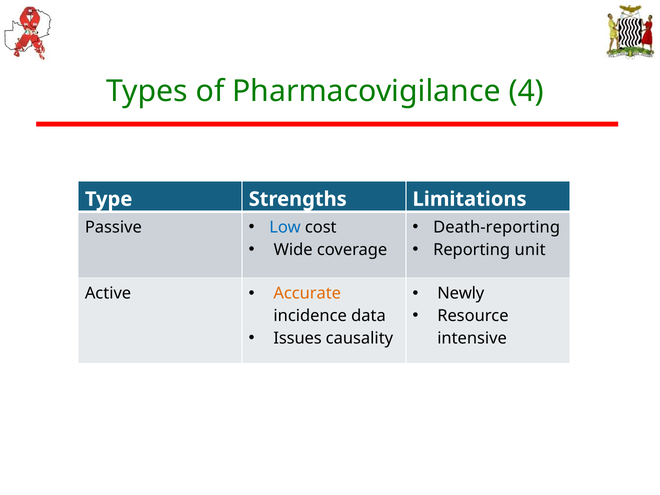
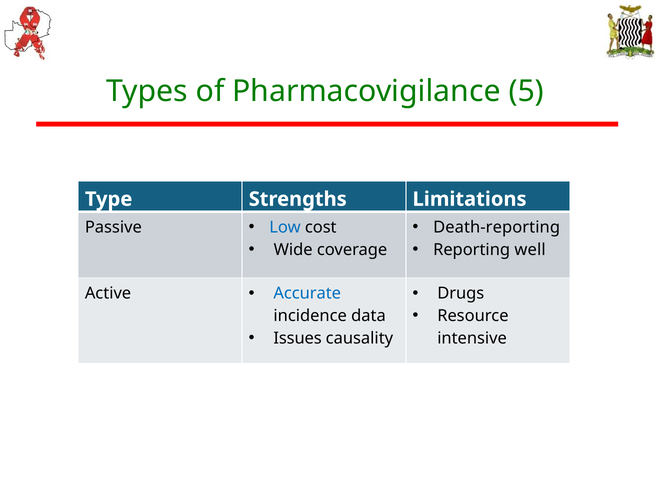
4: 4 -> 5
unit: unit -> well
Newly: Newly -> Drugs
Accurate colour: orange -> blue
